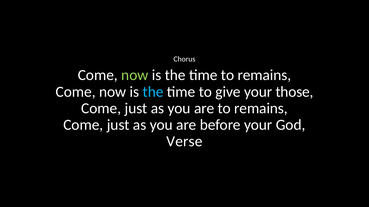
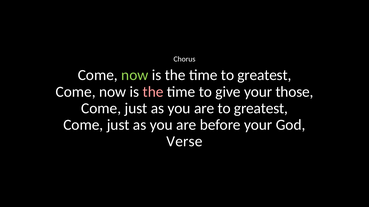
time to remains: remains -> greatest
the at (153, 92) colour: light blue -> pink
are to remains: remains -> greatest
